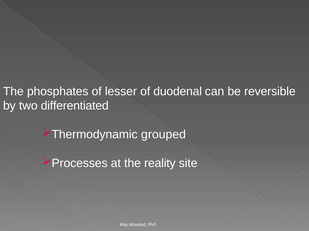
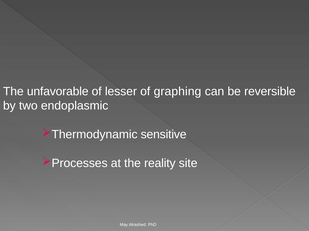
phosphates: phosphates -> unfavorable
duodenal: duodenal -> graphing
differentiated: differentiated -> endoplasmic
grouped: grouped -> sensitive
